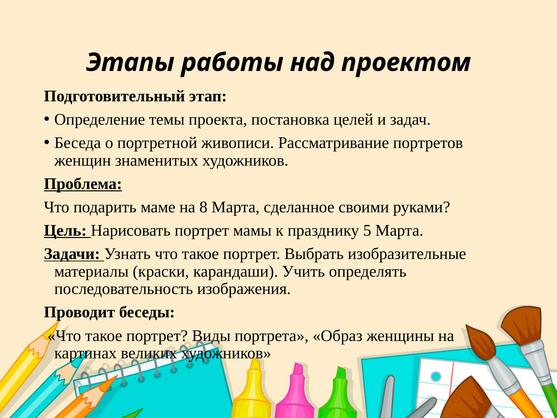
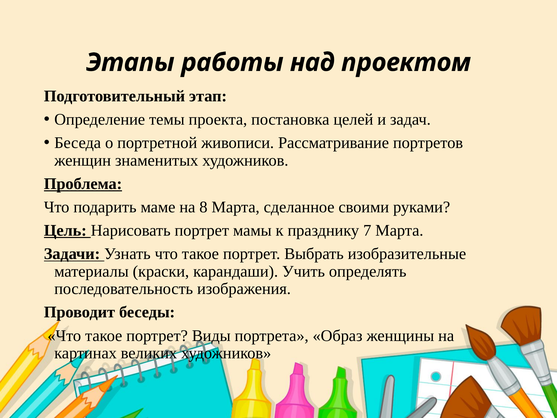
5: 5 -> 7
